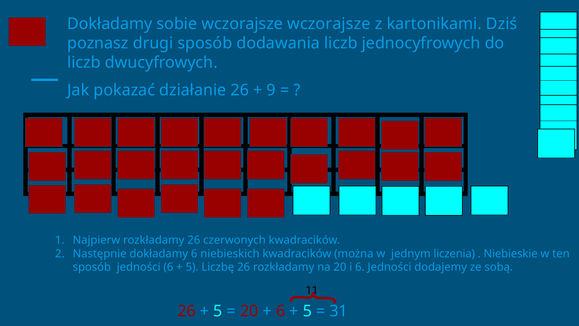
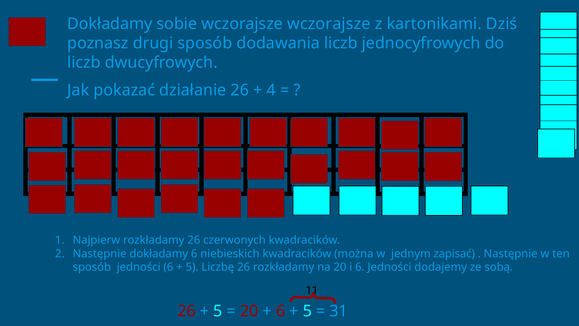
9: 9 -> 4
liczenia: liczenia -> zapisać
Niebieskie at (511, 254): Niebieskie -> Następnie
